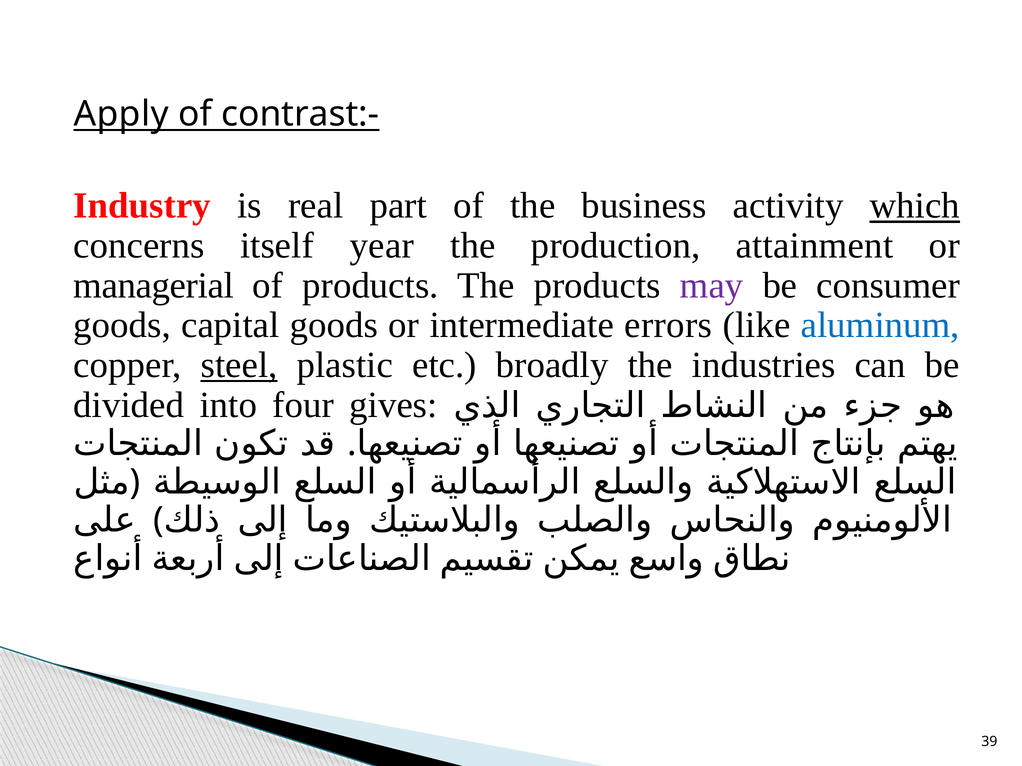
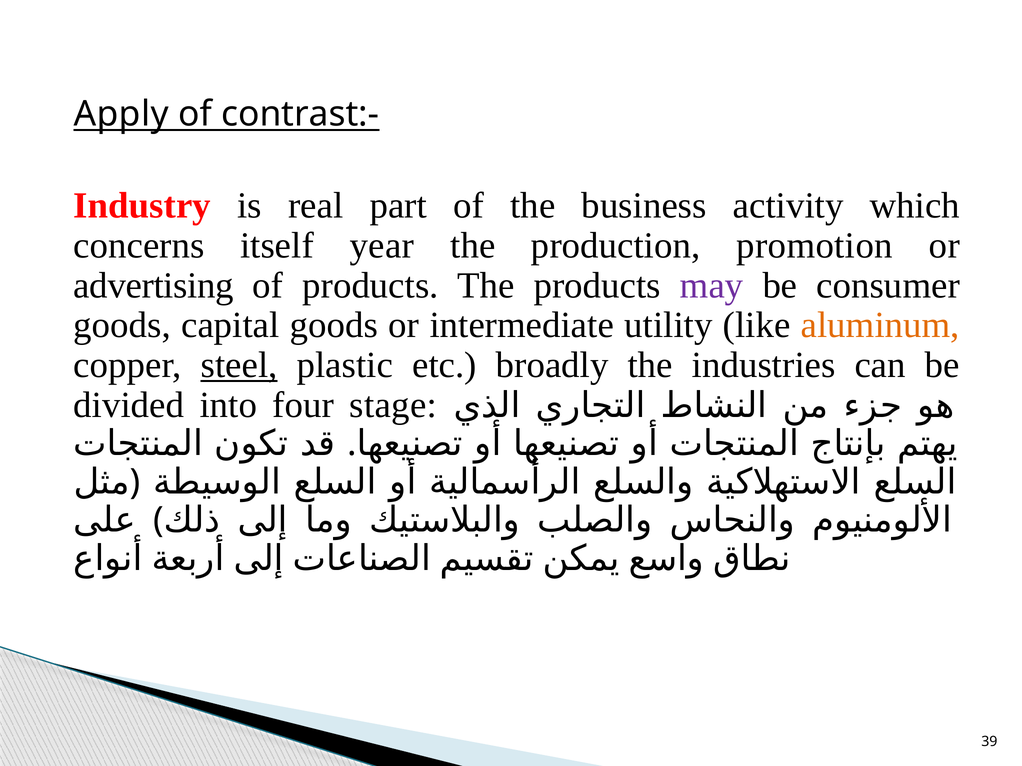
which underline: present -> none
attainment: attainment -> promotion
managerial: managerial -> advertising
errors: errors -> utility
aluminum colour: blue -> orange
gives: gives -> stage
